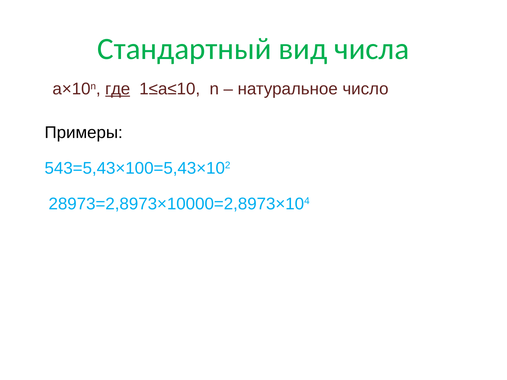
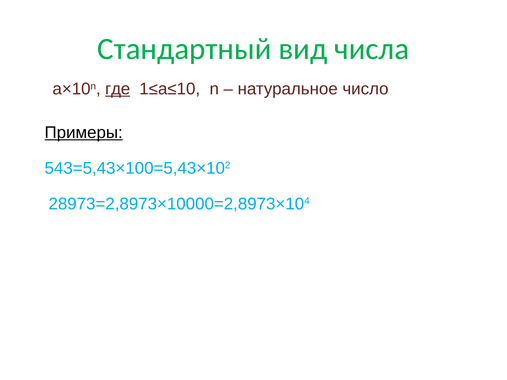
Примеры underline: none -> present
